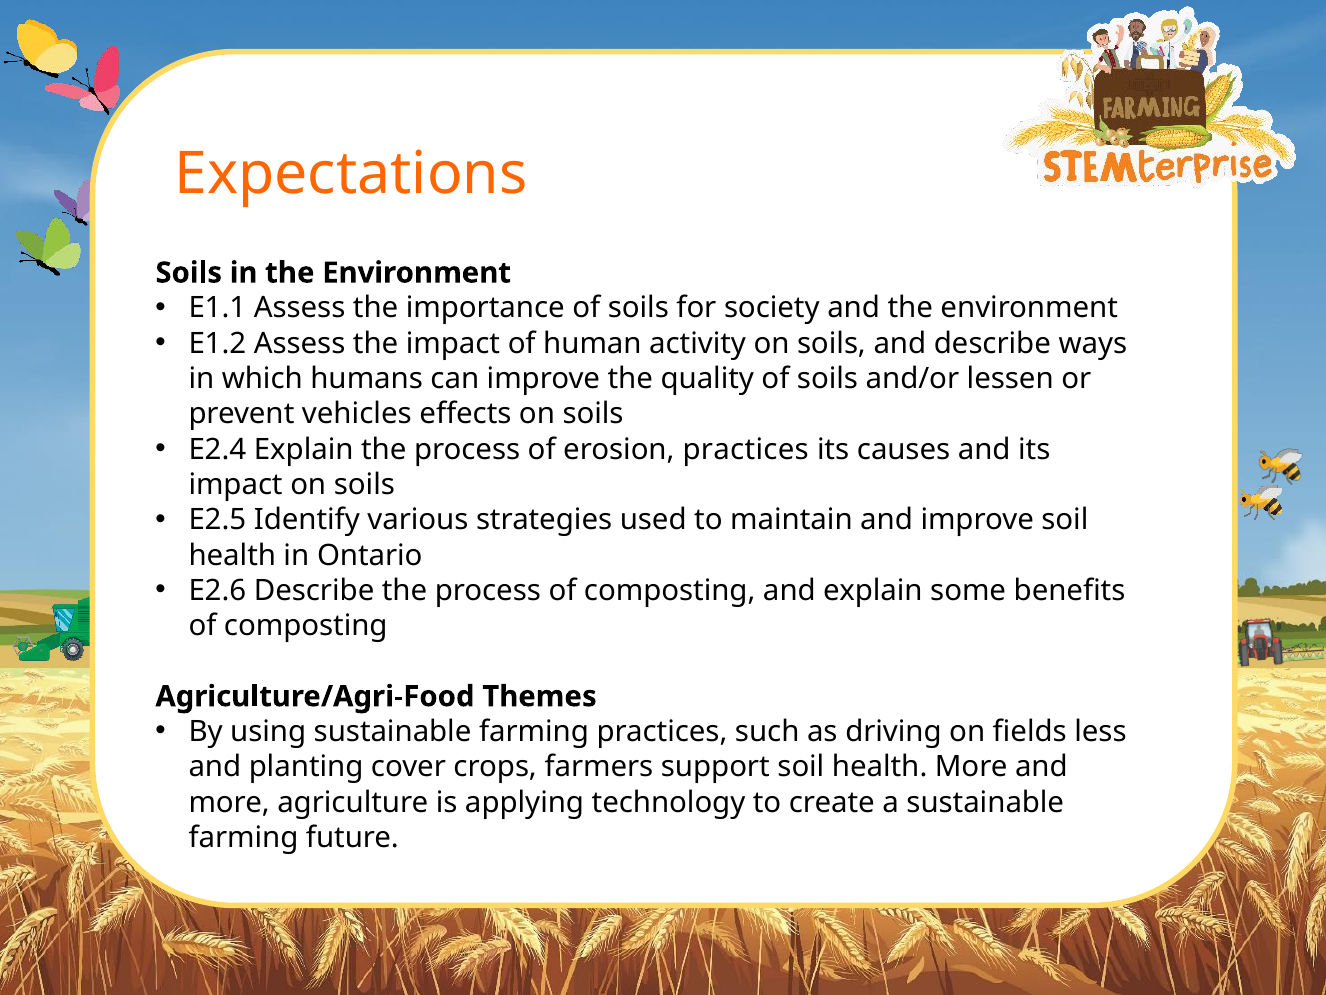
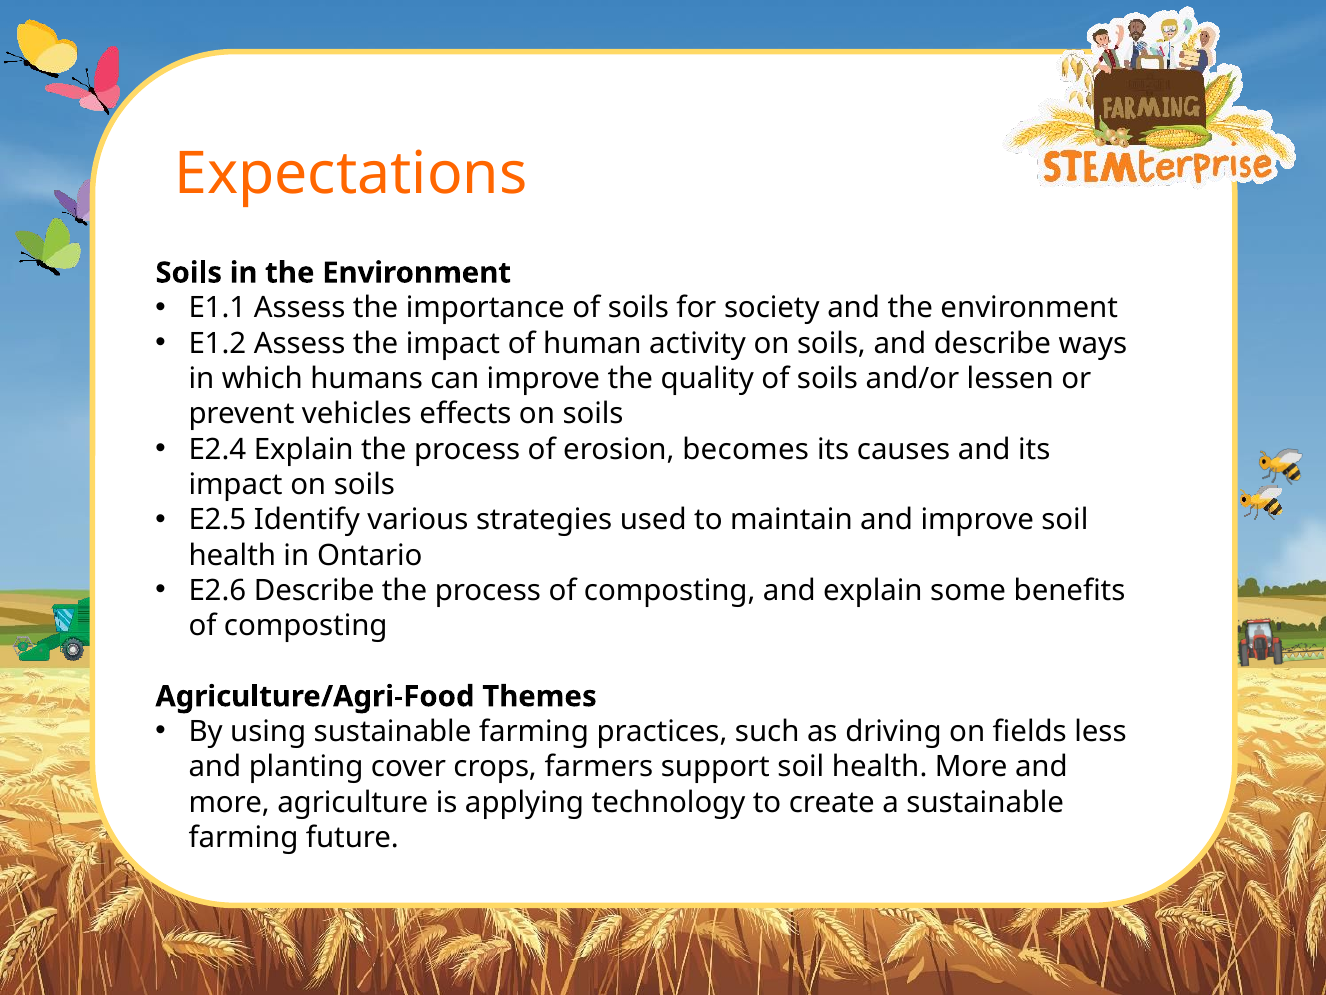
erosion practices: practices -> becomes
